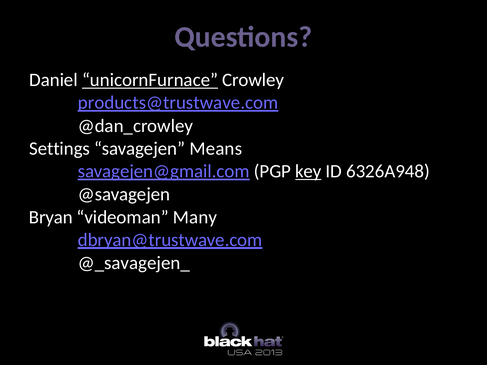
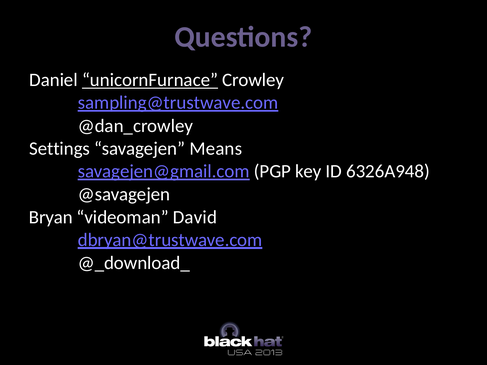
products@trustwave.com: products@trustwave.com -> sampling@trustwave.com
key underline: present -> none
Many: Many -> David
@_savagejen_: @_savagejen_ -> @_download_
